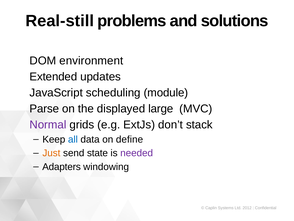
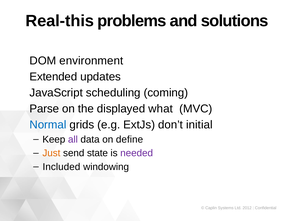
Real-still: Real-still -> Real-this
module: module -> coming
large: large -> what
Normal colour: purple -> blue
stack: stack -> initial
all colour: blue -> purple
Adapters: Adapters -> Included
